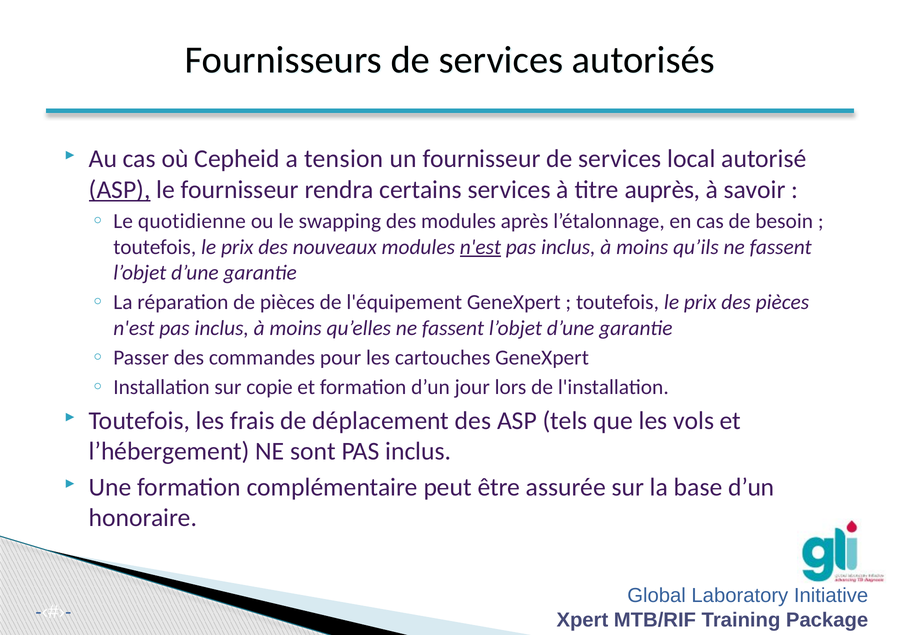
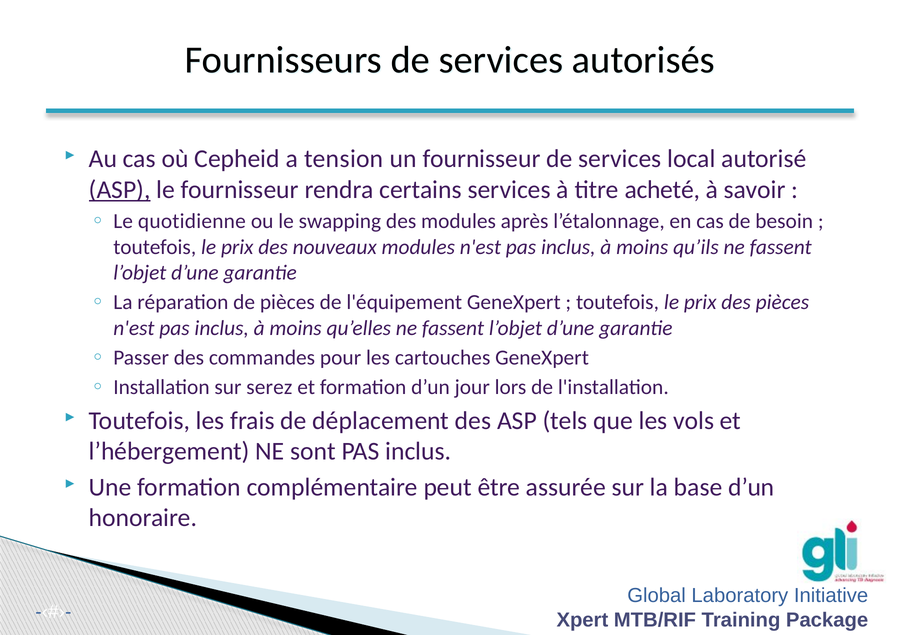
auprès: auprès -> acheté
n'est at (480, 247) underline: present -> none
copie: copie -> serez
